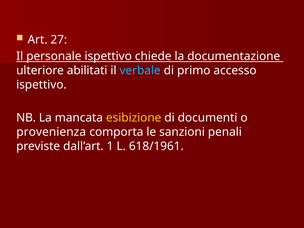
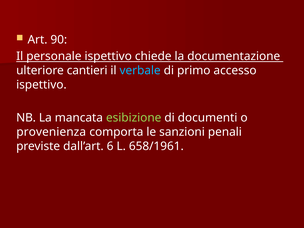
27: 27 -> 90
abilitati: abilitati -> cantieri
esibizione colour: yellow -> light green
1: 1 -> 6
618/1961: 618/1961 -> 658/1961
